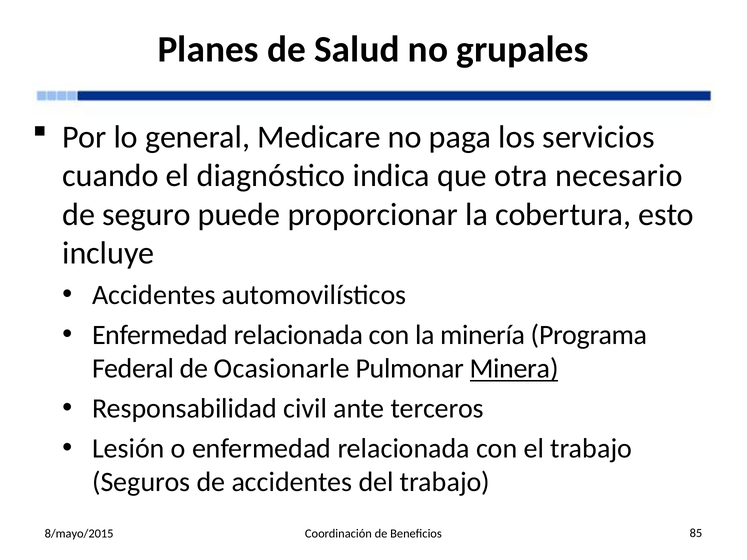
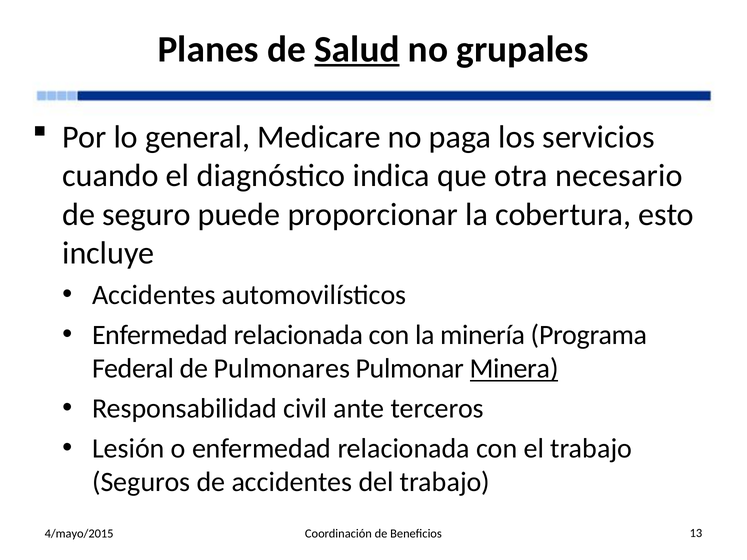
Salud underline: none -> present
Ocasionarle: Ocasionarle -> Pulmonares
8/mayo/2015: 8/mayo/2015 -> 4/mayo/2015
85: 85 -> 13
